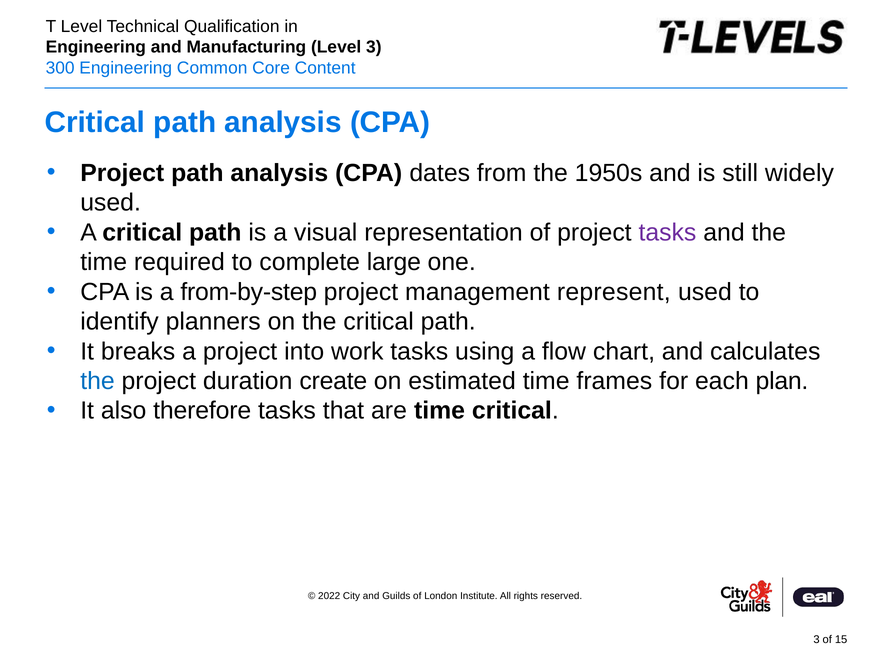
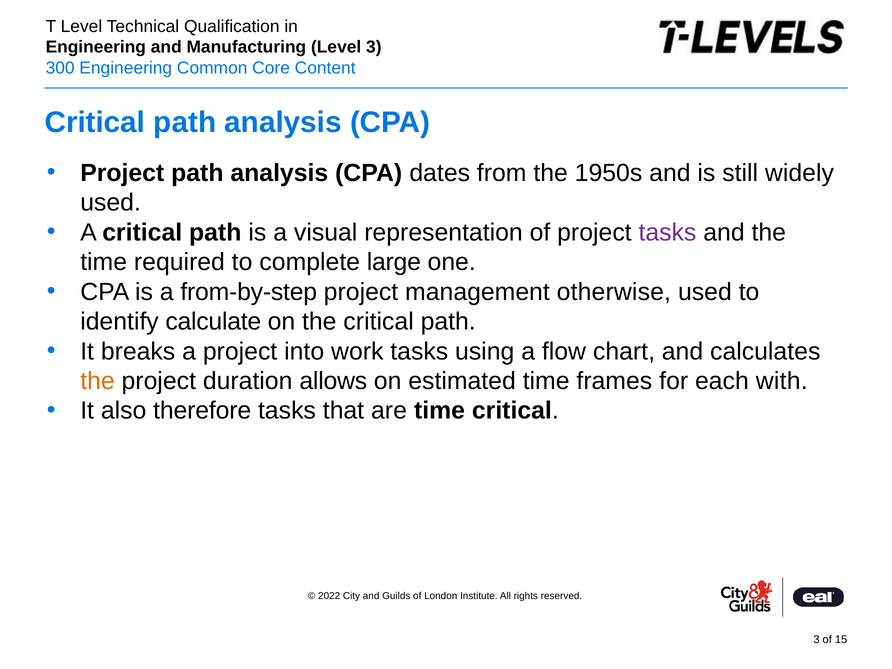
represent: represent -> otherwise
planners: planners -> calculate
the at (97, 381) colour: blue -> orange
create: create -> allows
plan: plan -> with
